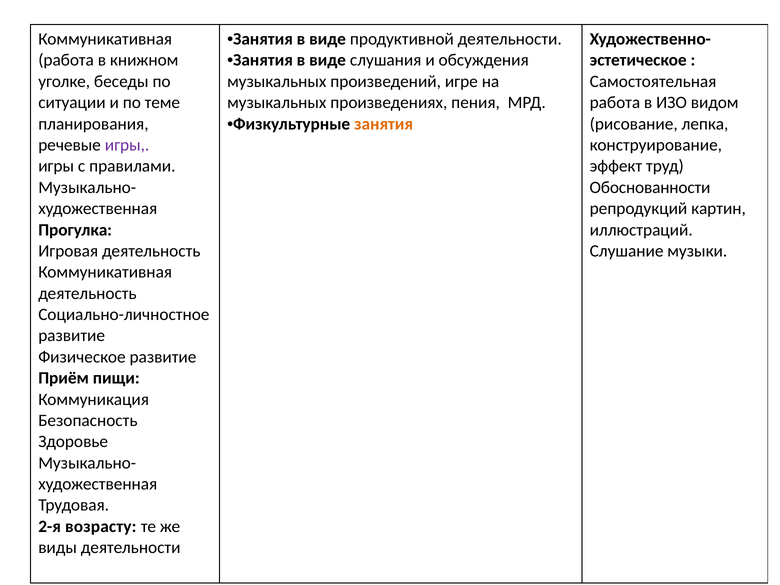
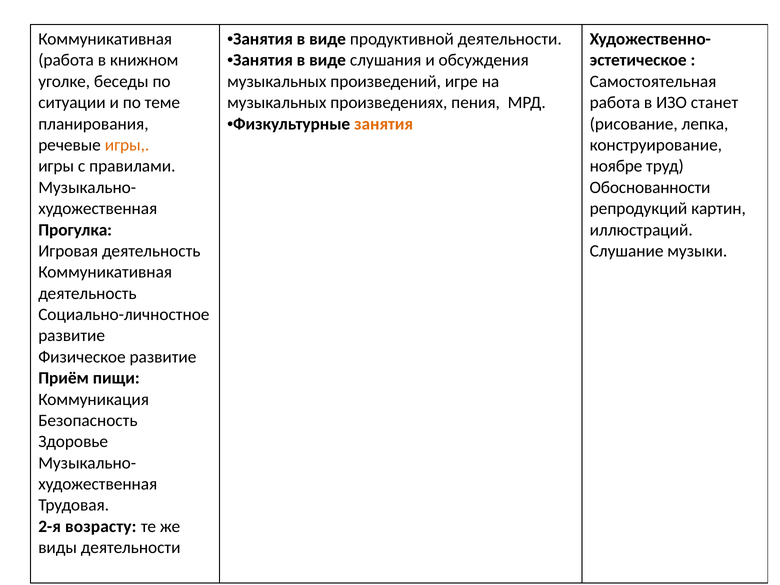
видом: видом -> станет
игры at (127, 145) colour: purple -> orange
эффект: эффект -> ноябре
